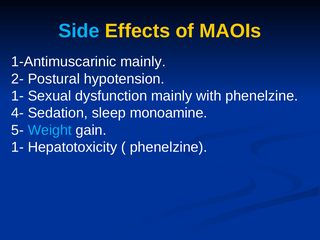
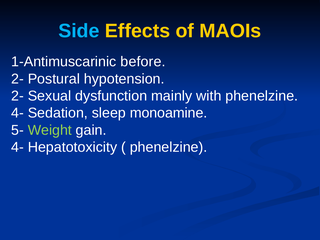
1-Antimuscarinic mainly: mainly -> before
1- at (18, 96): 1- -> 2-
Weight colour: light blue -> light green
1- at (18, 147): 1- -> 4-
